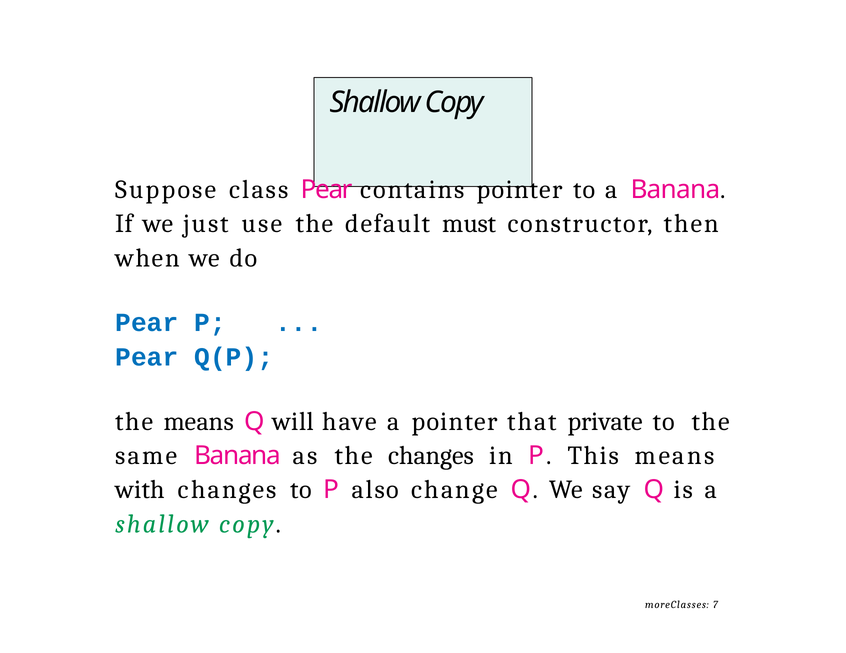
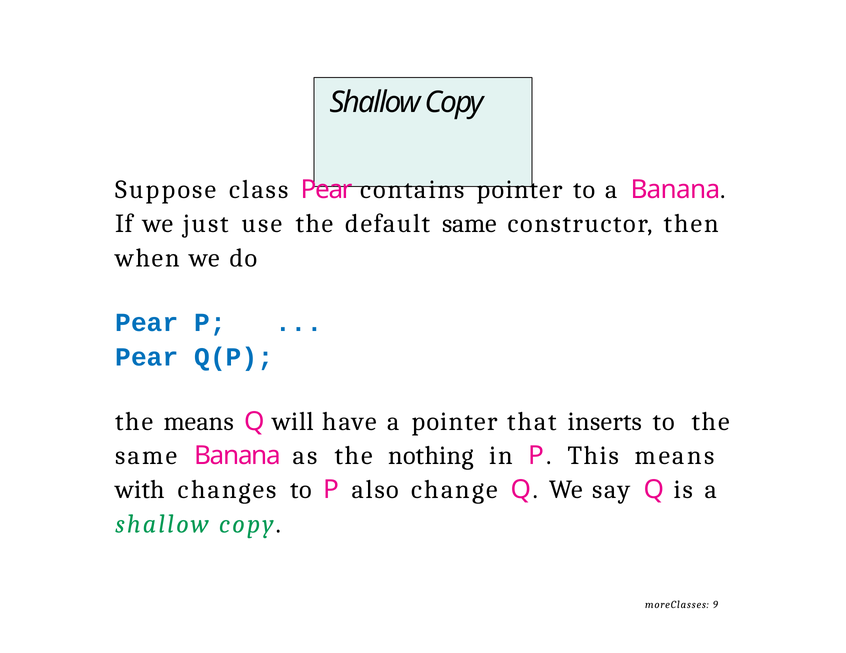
default must: must -> same
private: private -> inserts
the changes: changes -> nothing
7: 7 -> 9
